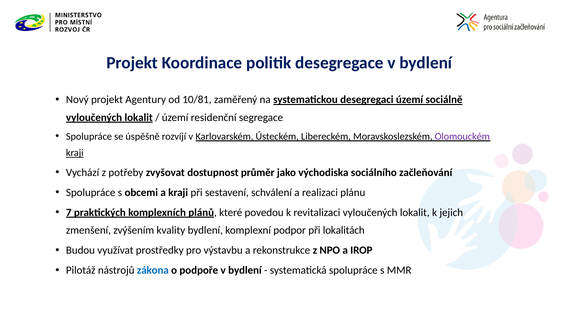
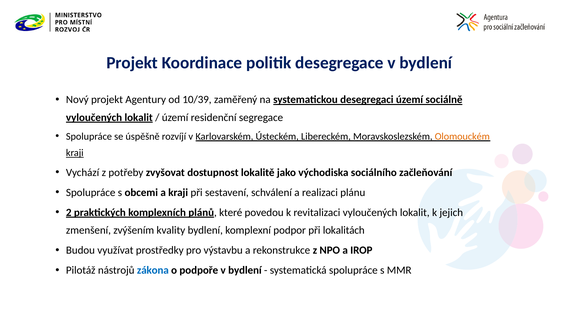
10/81: 10/81 -> 10/39
Olomouckém colour: purple -> orange
průměr: průměr -> lokalitě
7: 7 -> 2
